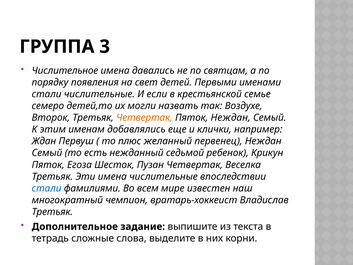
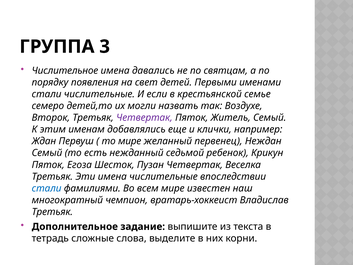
Четвертак at (144, 118) colour: orange -> purple
Пяток Неждан: Неждан -> Житель
то плюс: плюс -> мире
